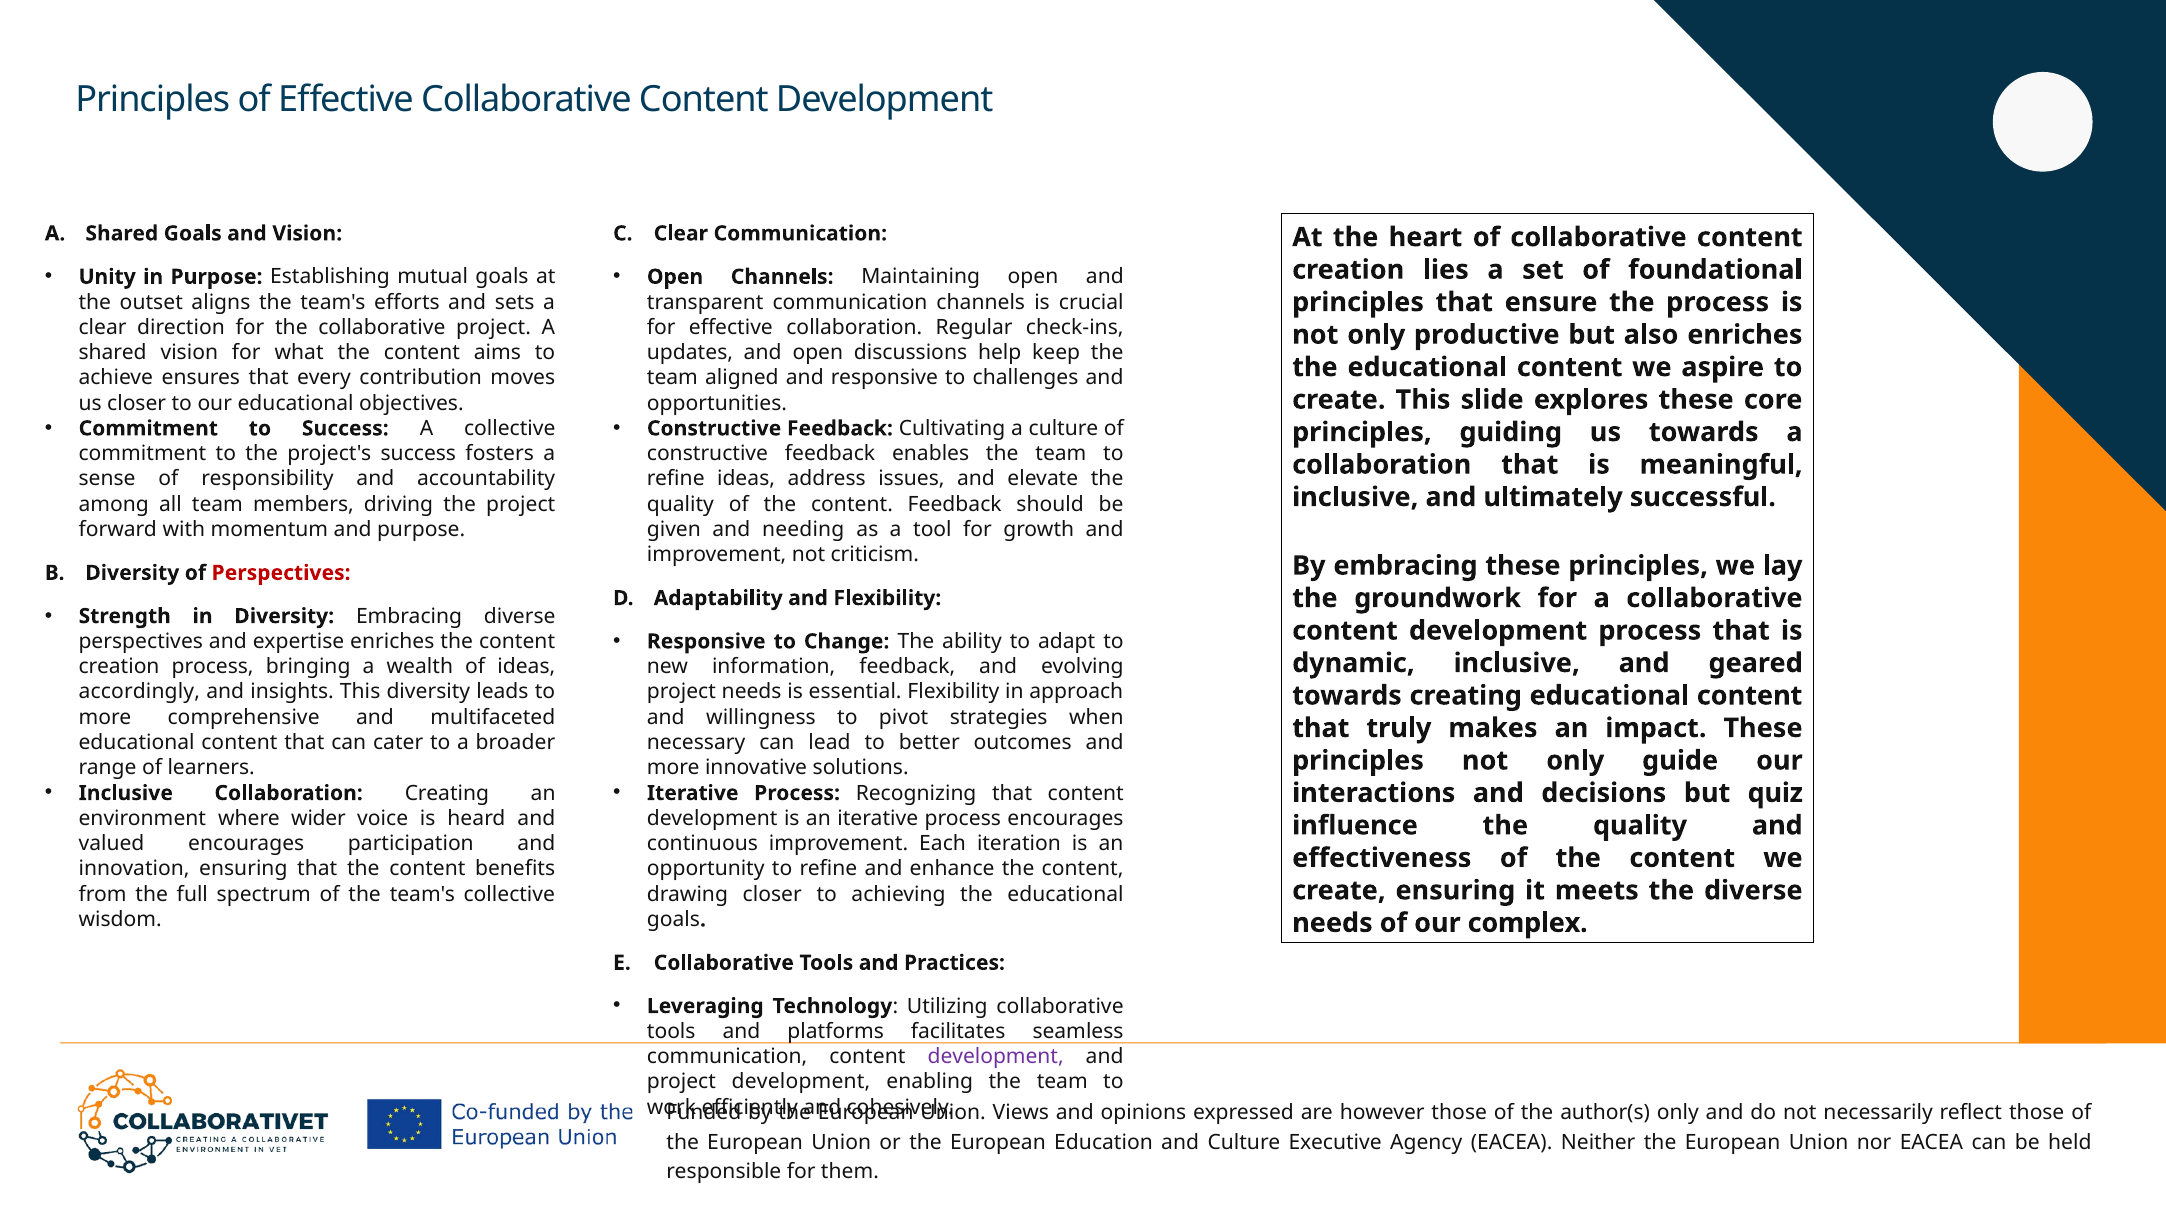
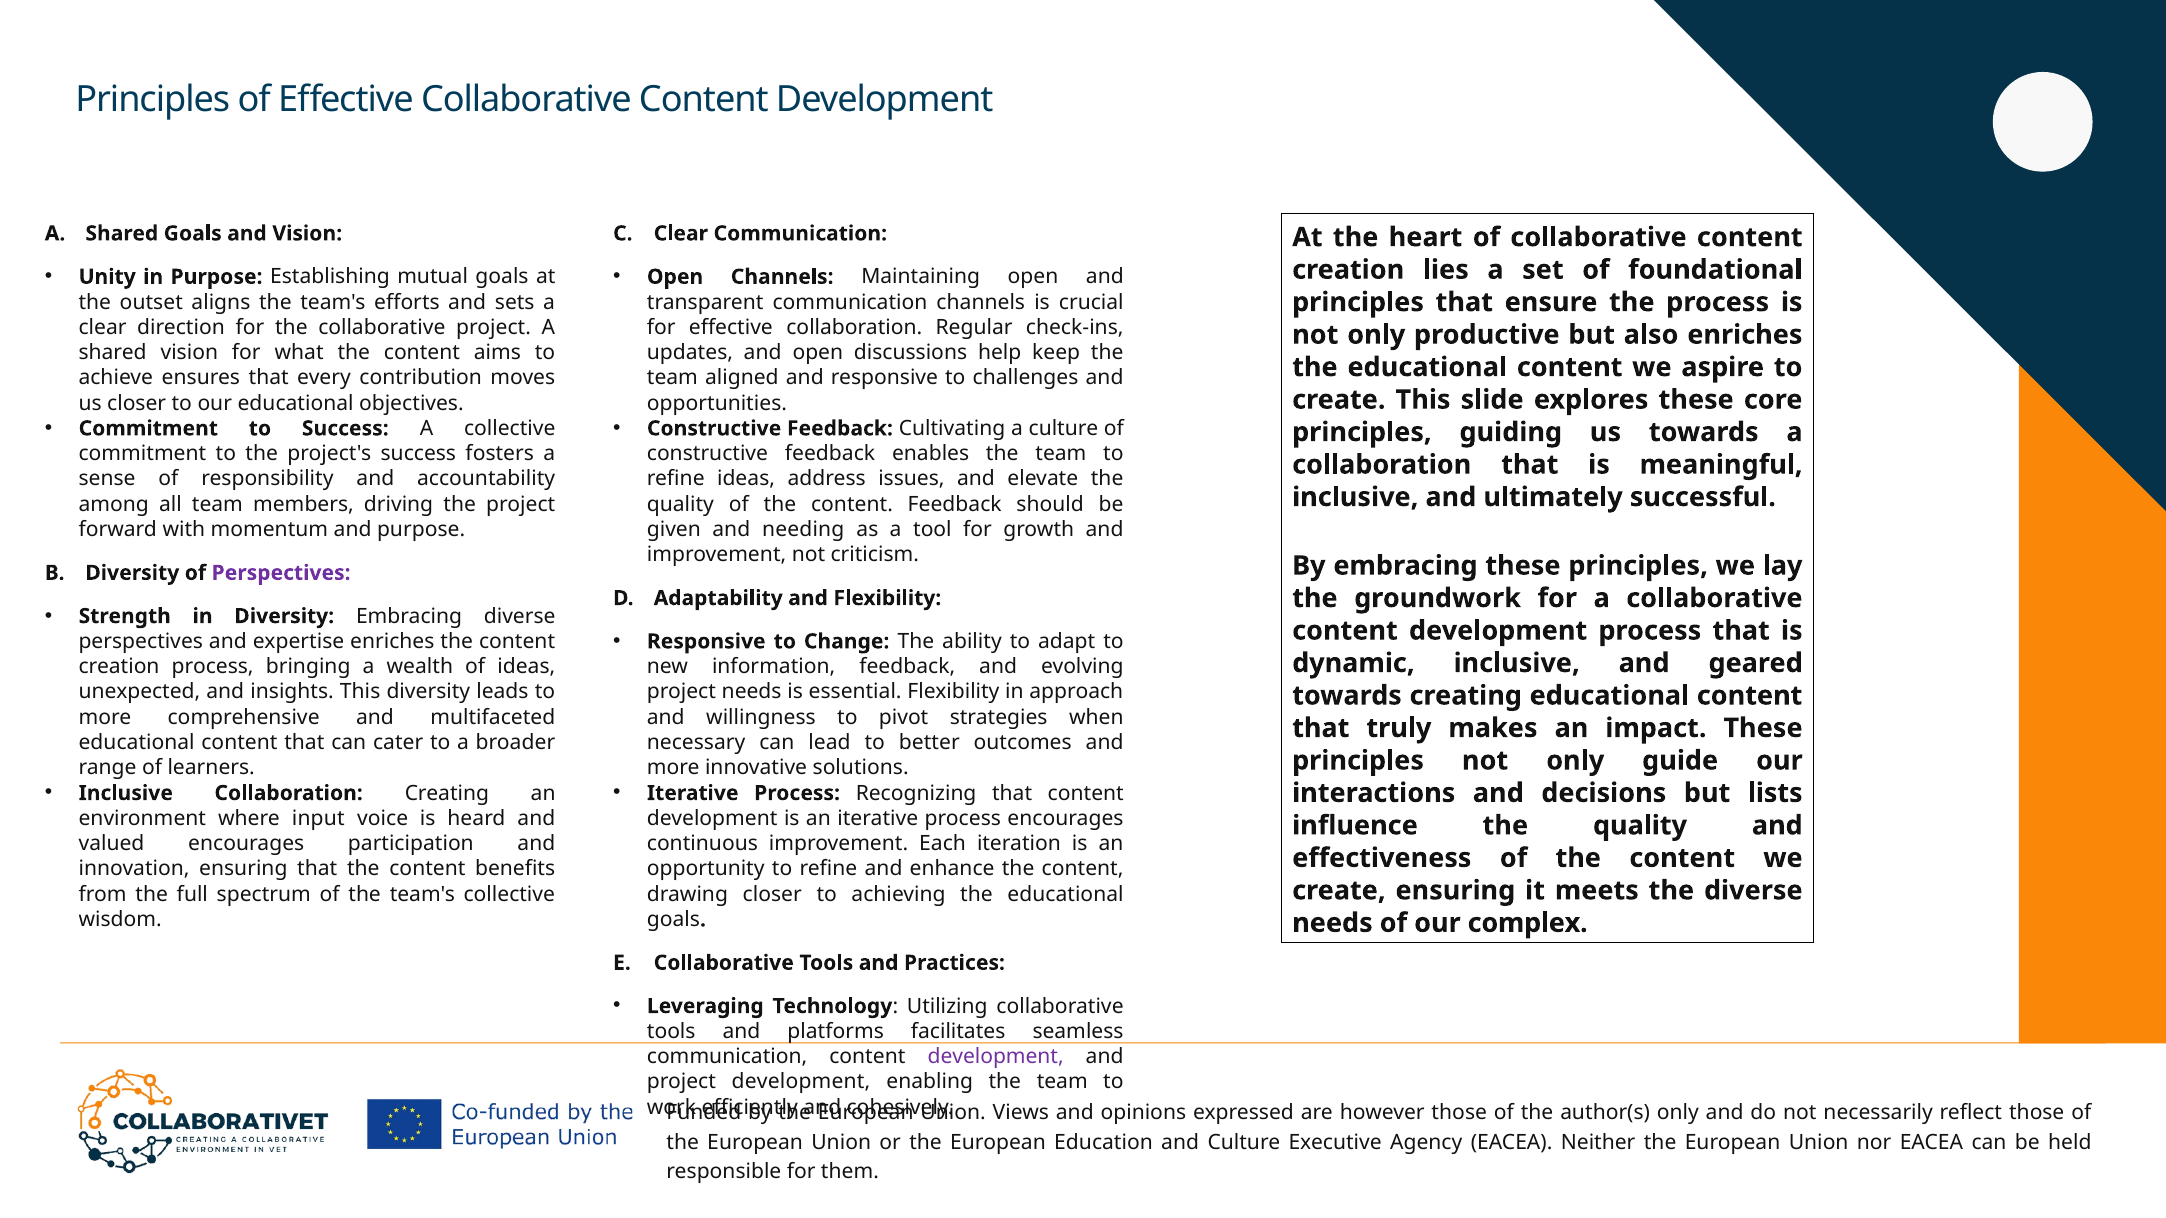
Perspectives at (281, 573) colour: red -> purple
accordingly: accordingly -> unexpected
quiz: quiz -> lists
wider: wider -> input
